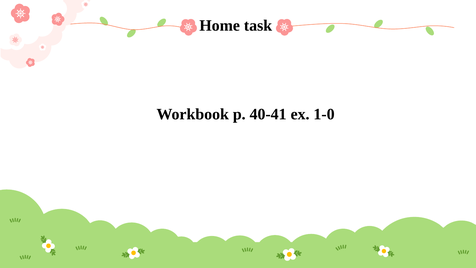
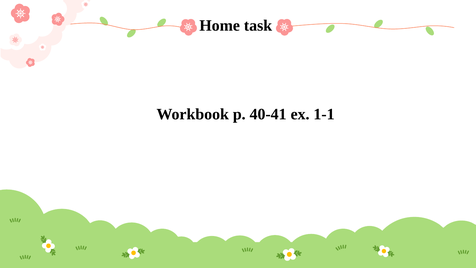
1-0: 1-0 -> 1-1
